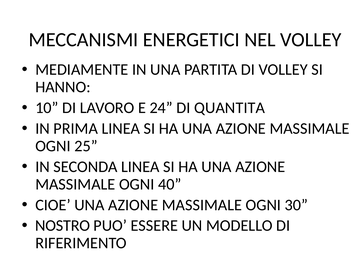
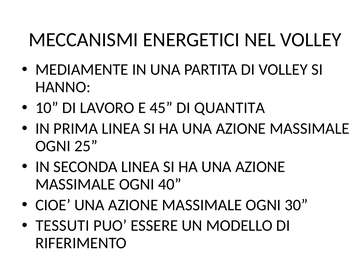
24: 24 -> 45
NOSTRO: NOSTRO -> TESSUTI
